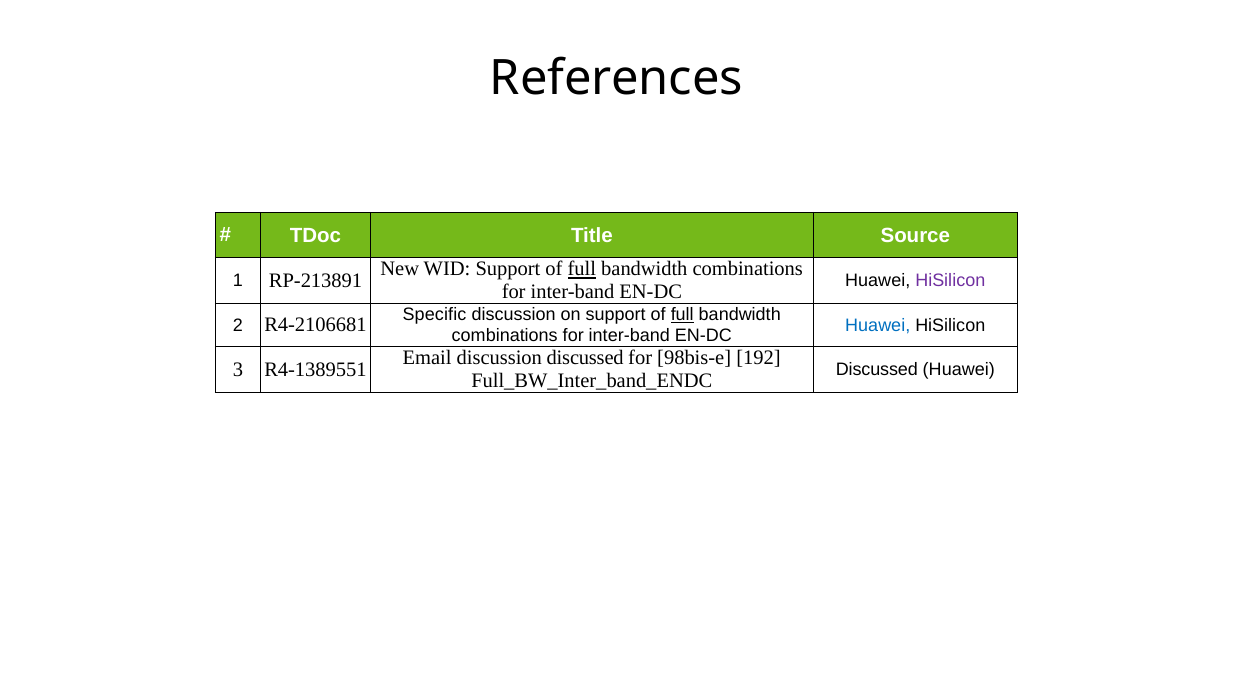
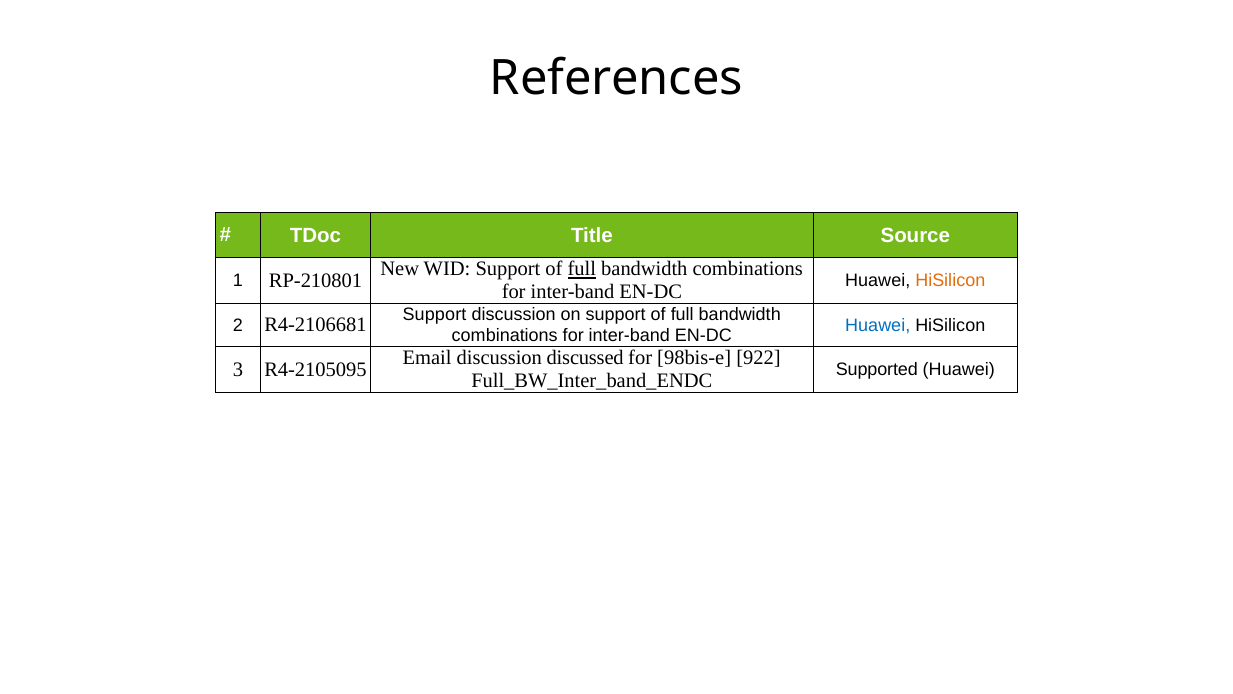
RP-213891: RP-213891 -> RP-210801
HiSilicon at (950, 281) colour: purple -> orange
R4-2106681 Specific: Specific -> Support
full at (682, 315) underline: present -> none
192: 192 -> 922
R4-1389551: R4-1389551 -> R4-2105095
Discussed at (877, 369): Discussed -> Supported
